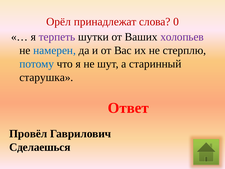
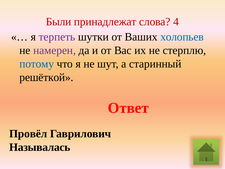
Орёл: Орёл -> Были
0: 0 -> 4
холопьев colour: purple -> blue
намерен colour: blue -> purple
старушка: старушка -> решёткой
Сделаешься: Сделаешься -> Называлась
